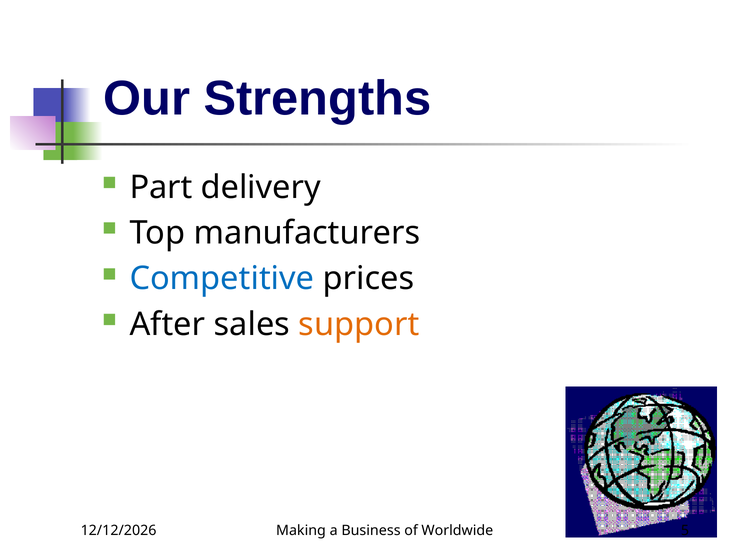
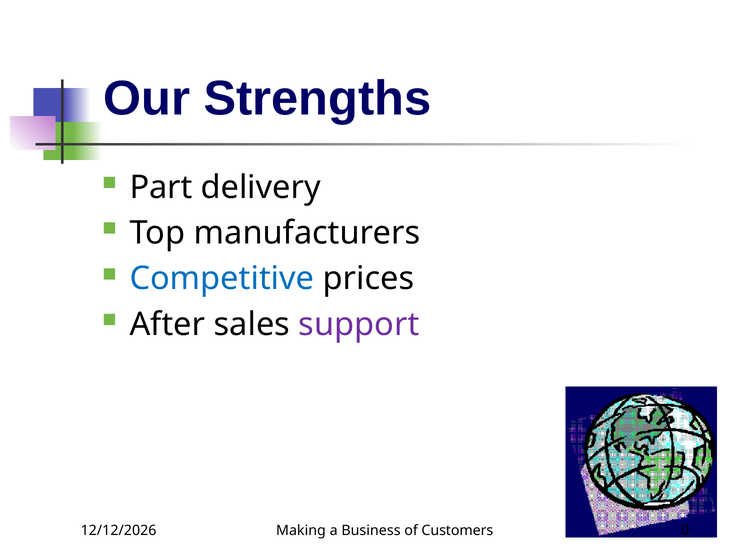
support colour: orange -> purple
Worldwide: Worldwide -> Customers
5: 5 -> 0
